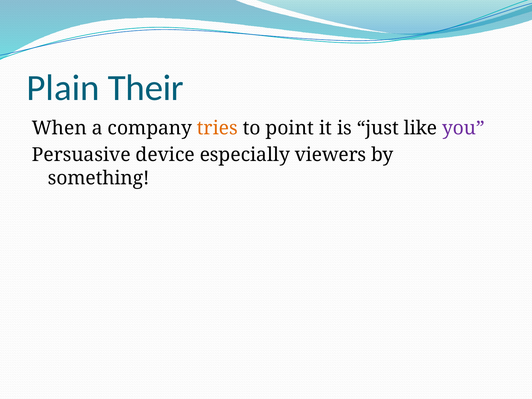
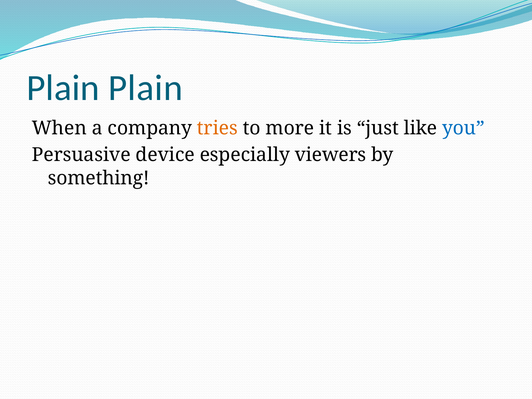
Plain Their: Their -> Plain
point: point -> more
you colour: purple -> blue
